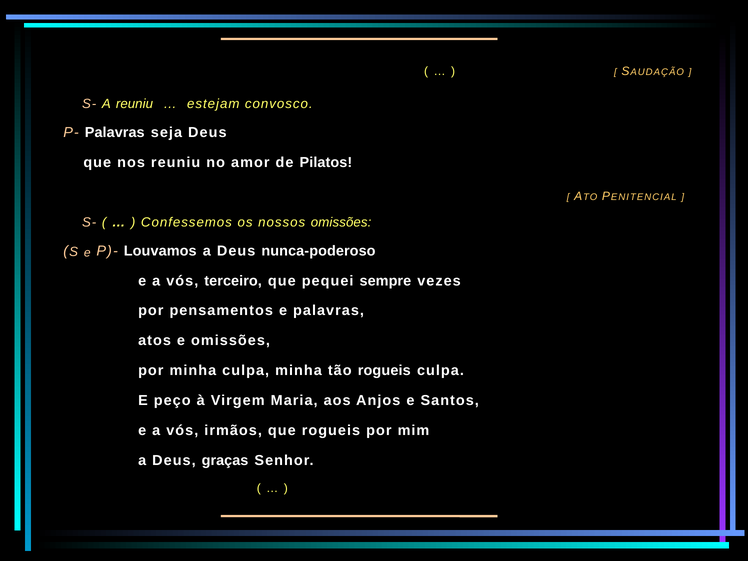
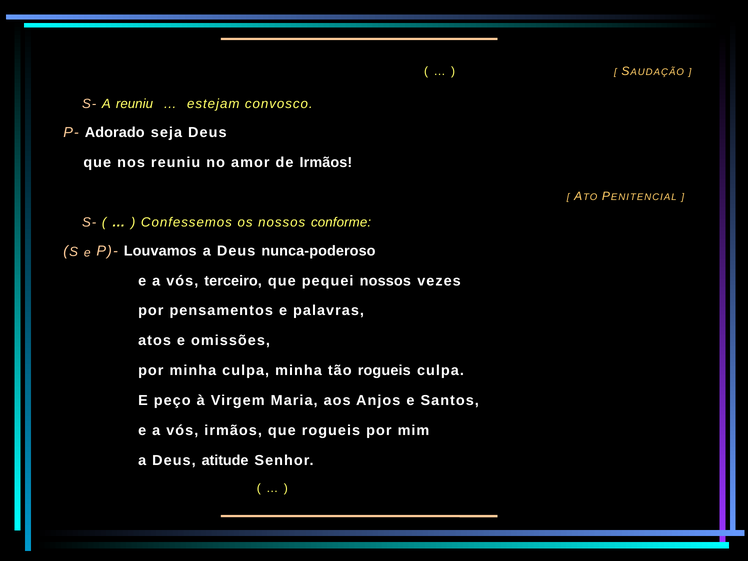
P- Palavras: Palavras -> Adorado
de Pilatos: Pilatos -> Irmãos
nossos omissões: omissões -> conforme
pequei sempre: sempre -> nossos
graças: graças -> atitude
